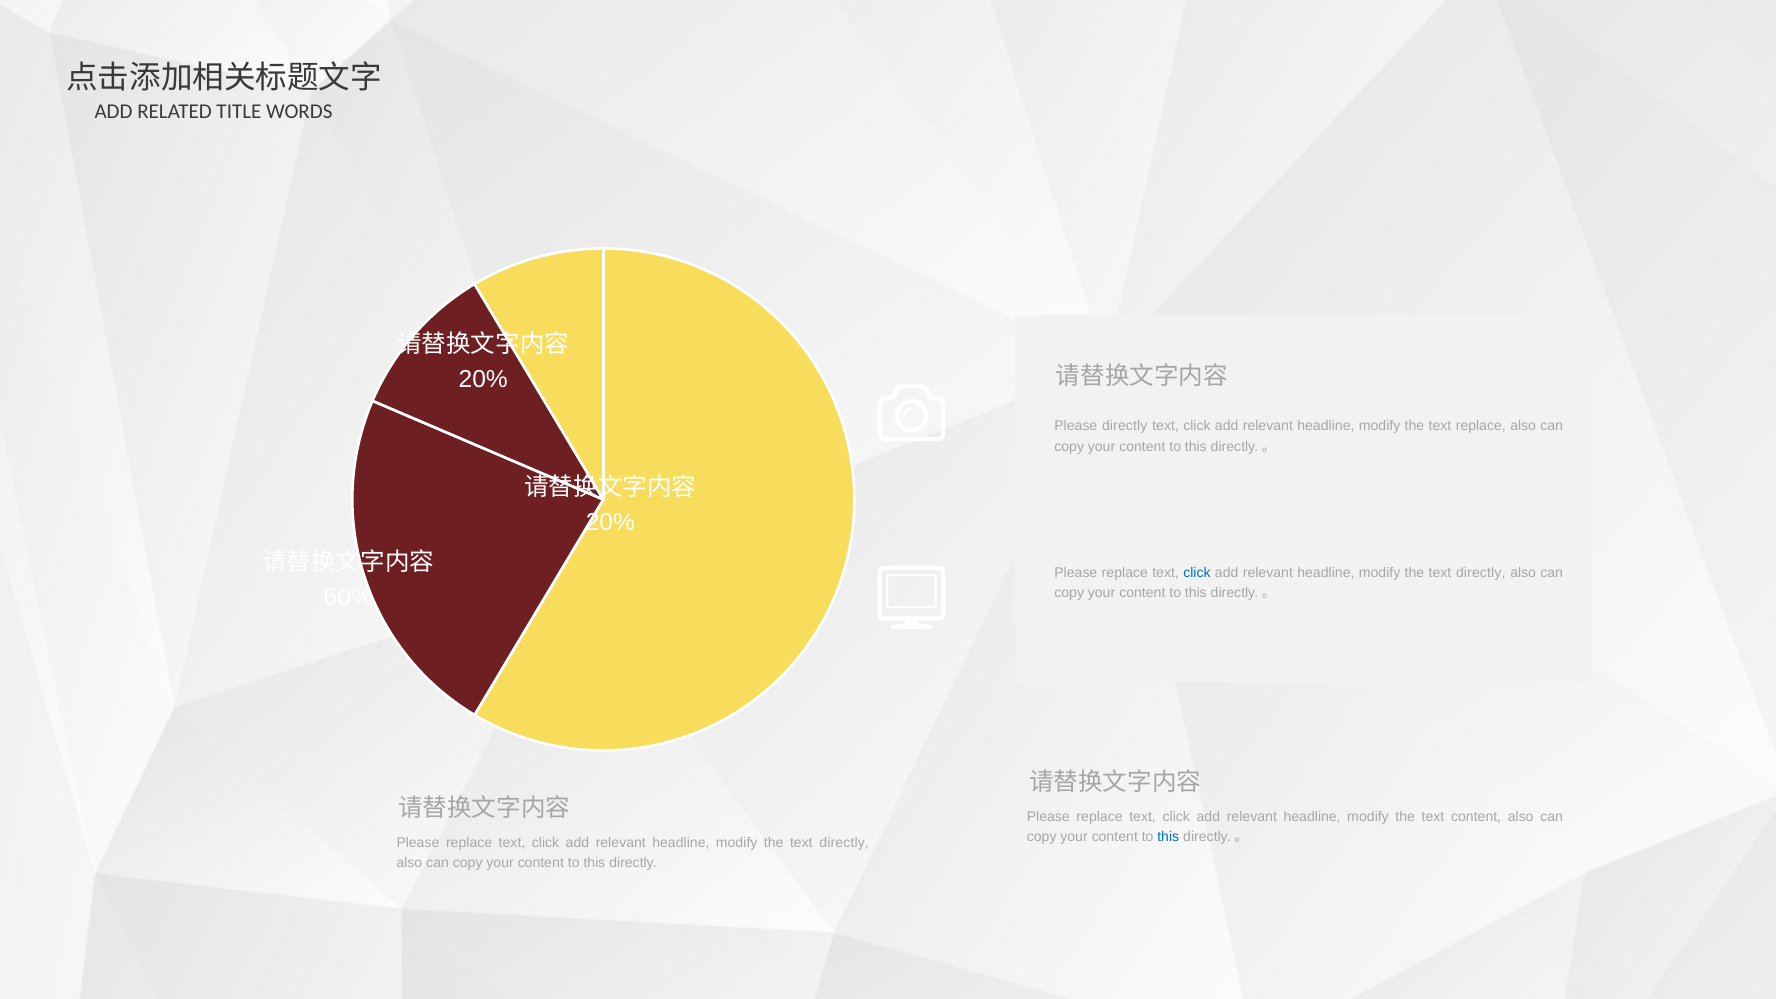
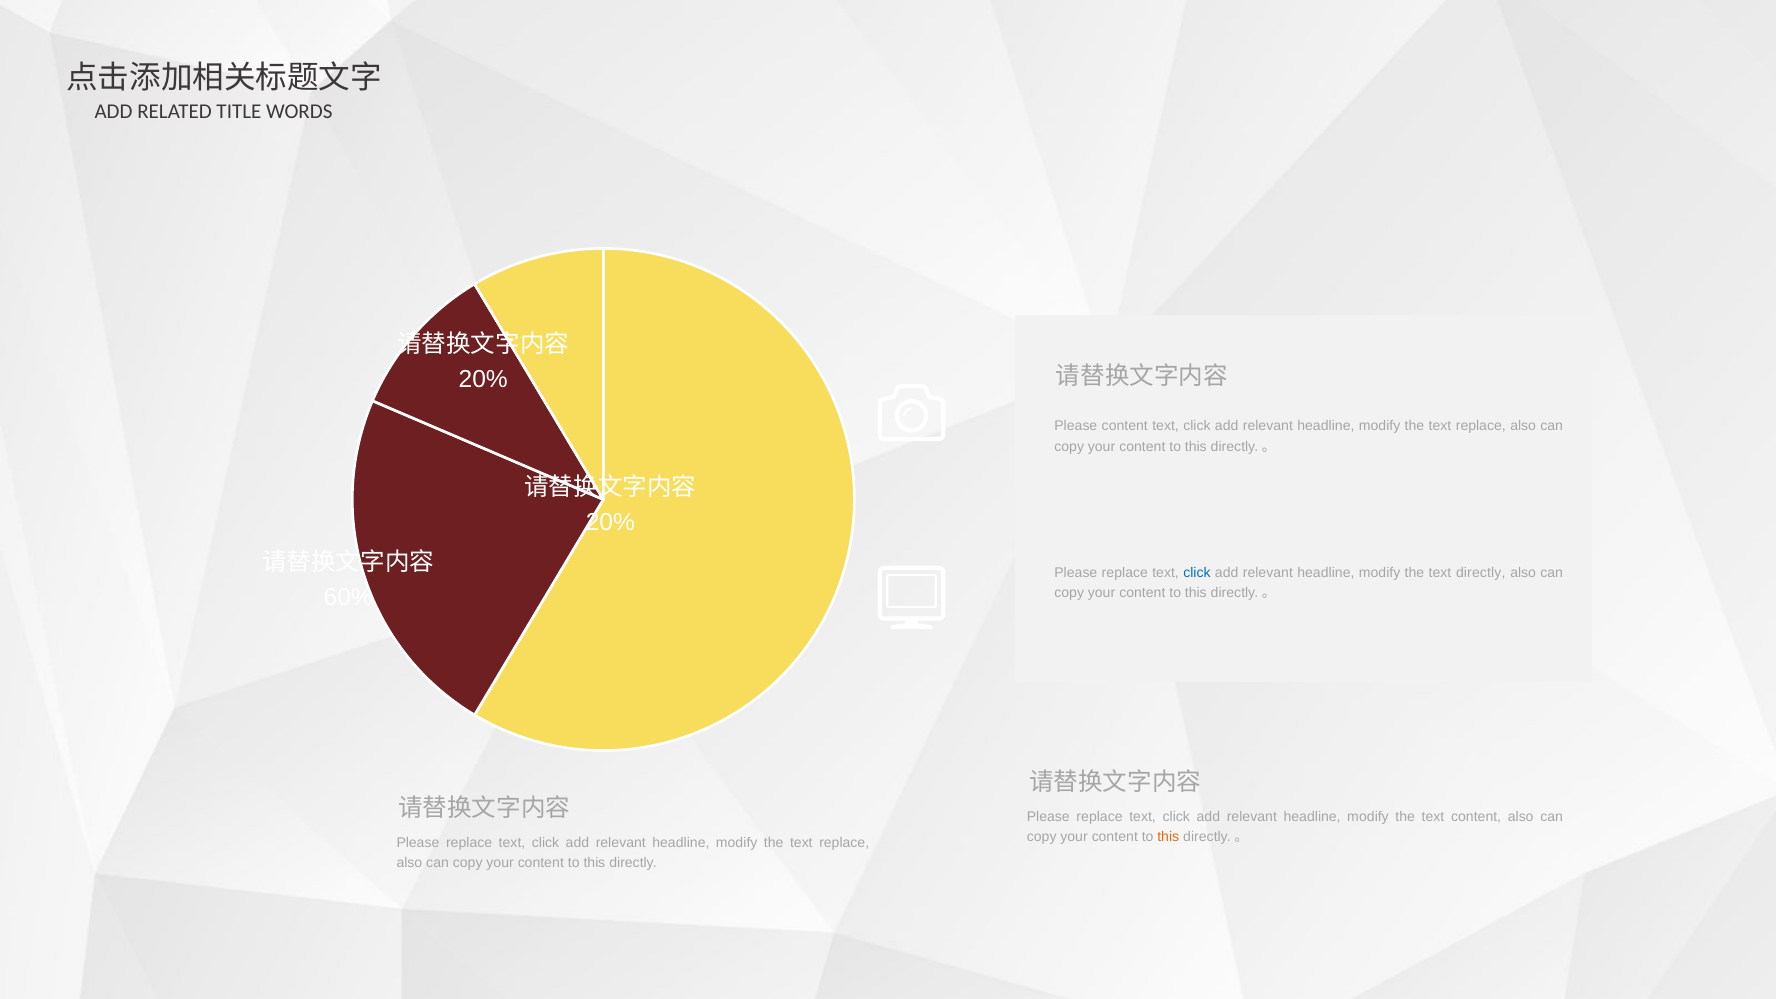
Please directly: directly -> content
this at (1168, 837) colour: blue -> orange
directly at (844, 843): directly -> replace
